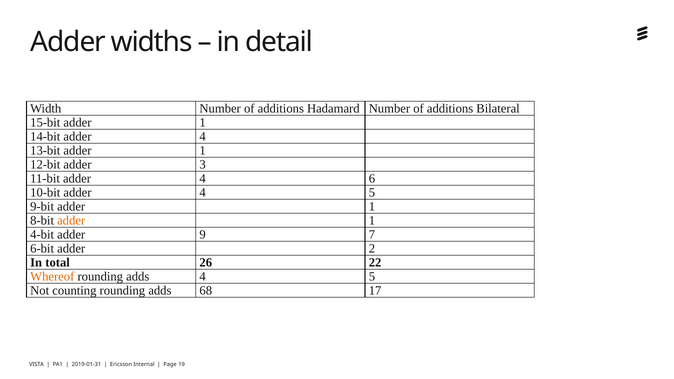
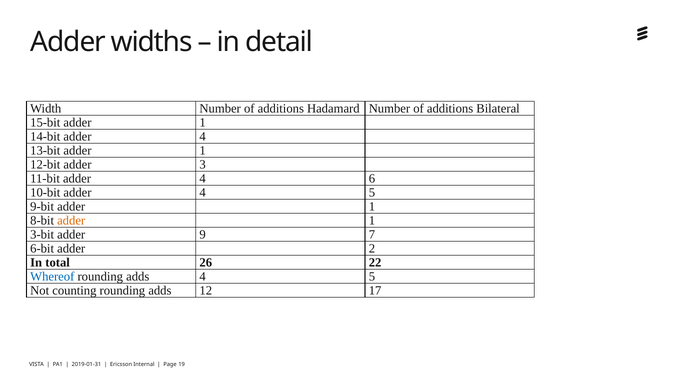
4-bit: 4-bit -> 3-bit
Whereof colour: orange -> blue
68: 68 -> 12
